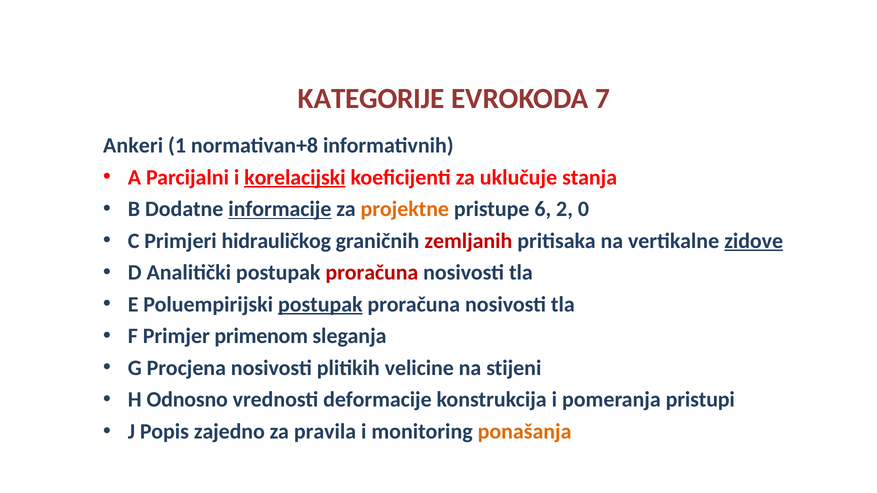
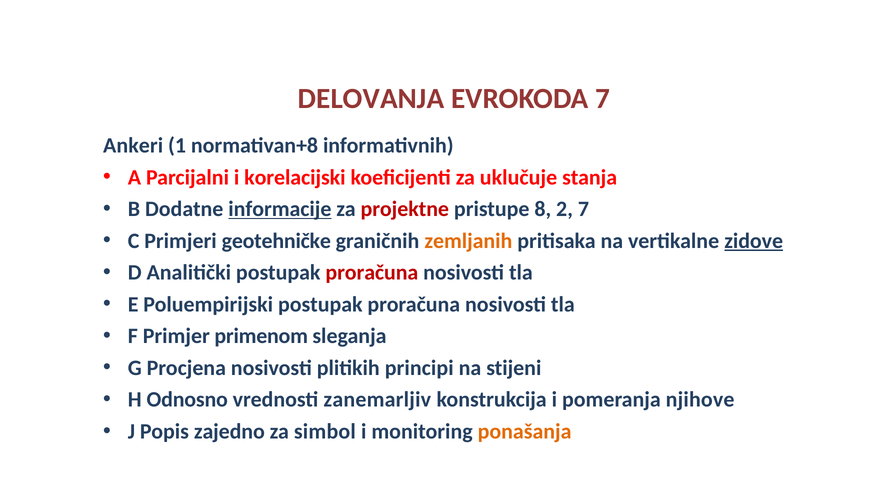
KATEGORIJE: KATEGORIJE -> DELOVANJA
korelacijski underline: present -> none
projektne colour: orange -> red
6: 6 -> 8
2 0: 0 -> 7
hidrauličkog: hidrauličkog -> geotehničke
zemljanih colour: red -> orange
postupak at (320, 305) underline: present -> none
velicine: velicine -> principi
deformacije: deformacije -> zanemarljiv
pristupi: pristupi -> njihove
pravila: pravila -> simbol
